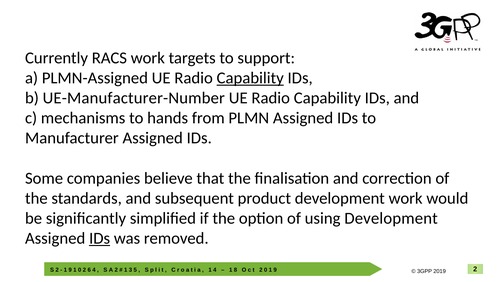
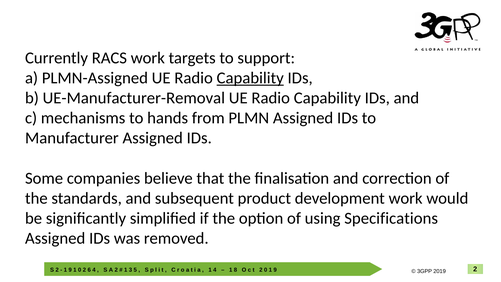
UE-Manufacturer-Number: UE-Manufacturer-Number -> UE-Manufacturer-Removal
using Development: Development -> Specifications
IDs at (100, 238) underline: present -> none
